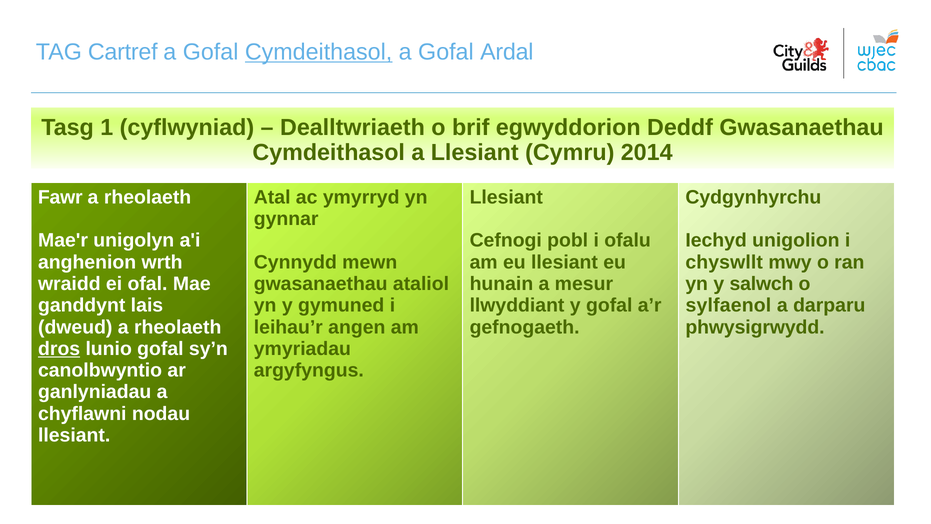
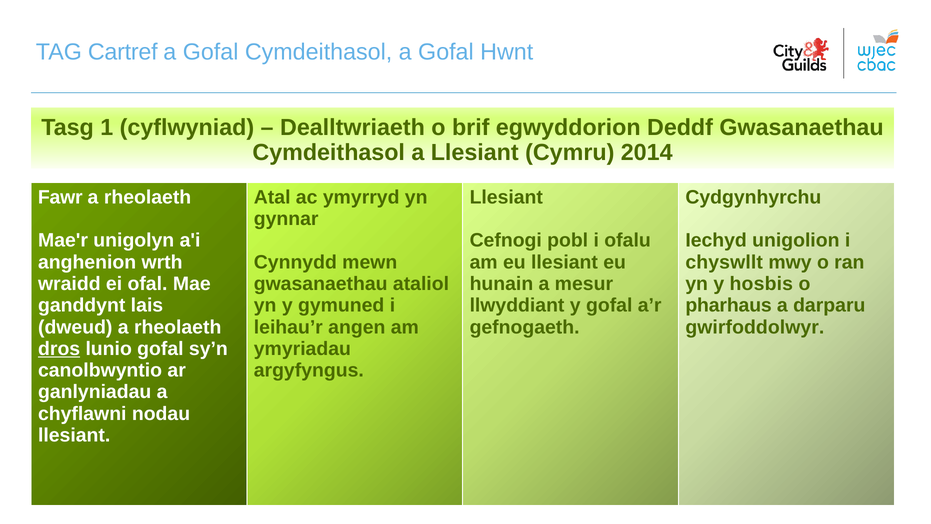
Cymdeithasol at (319, 52) underline: present -> none
Ardal: Ardal -> Hwnt
salwch: salwch -> hosbis
sylfaenol: sylfaenol -> pharhaus
phwysigrwydd: phwysigrwydd -> gwirfoddolwyr
